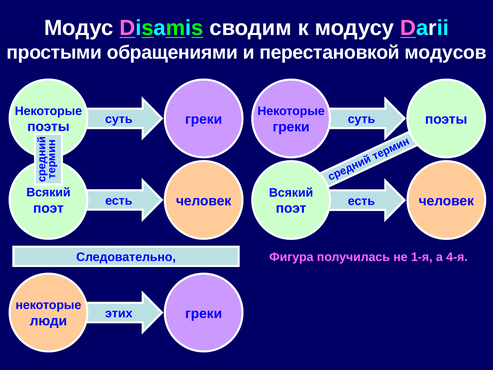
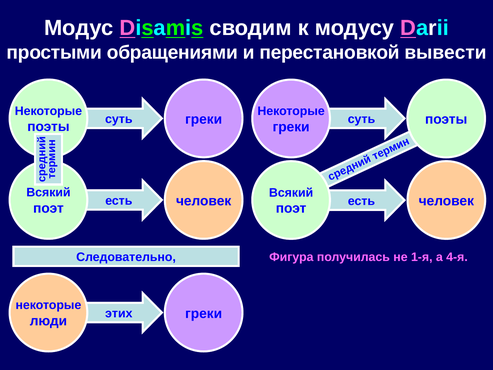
модусов: модусов -> вывести
